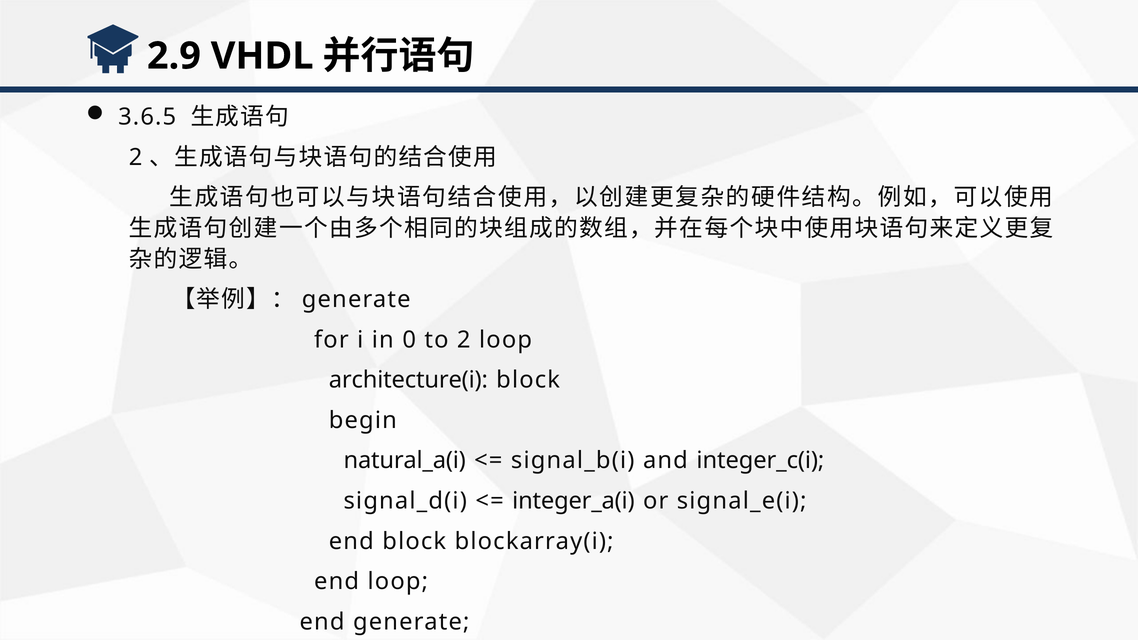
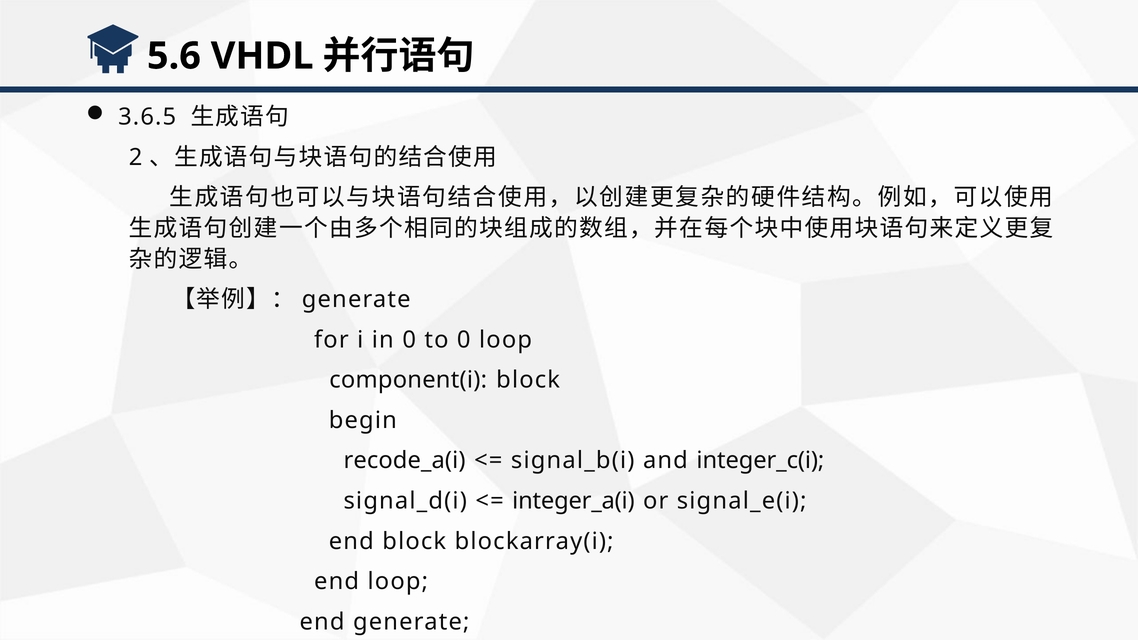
2.9: 2.9 -> 5.6
to 2: 2 -> 0
architecture(i: architecture(i -> component(i
natural_a(i: natural_a(i -> recode_a(i
